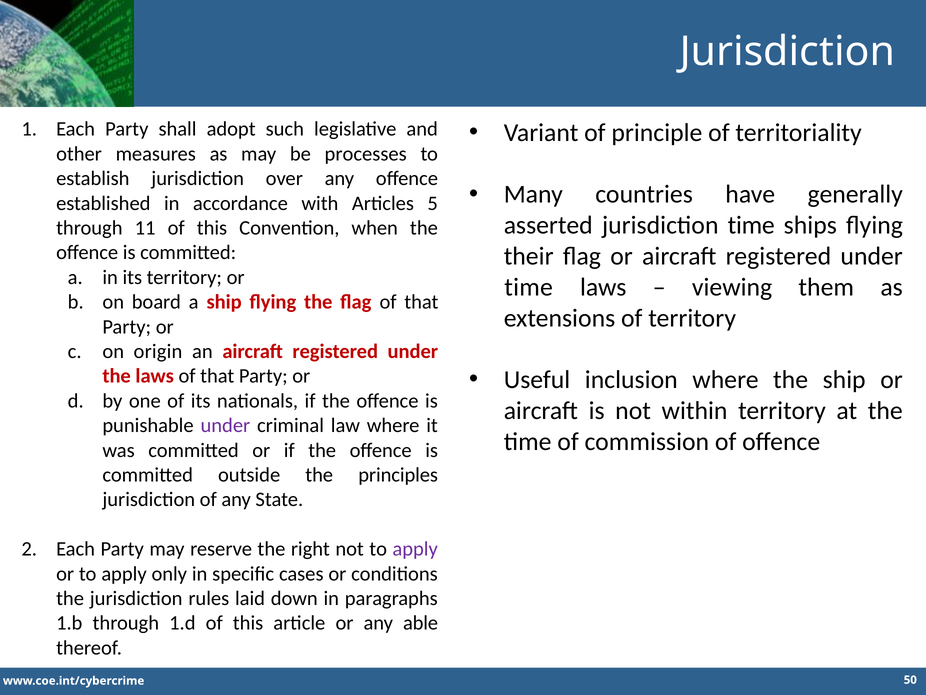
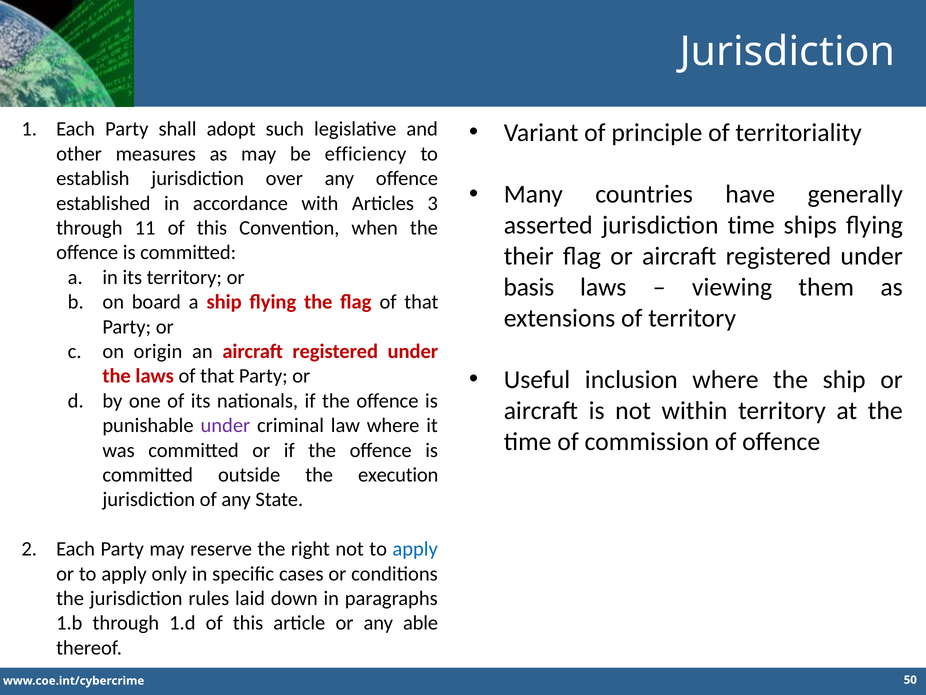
processes: processes -> efficiency
5: 5 -> 3
time at (529, 287): time -> basis
principles: principles -> execution
apply at (415, 549) colour: purple -> blue
